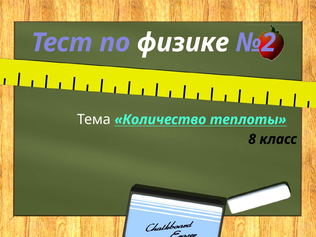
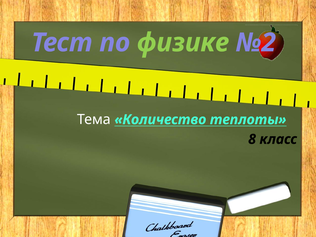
физике colour: white -> light green
